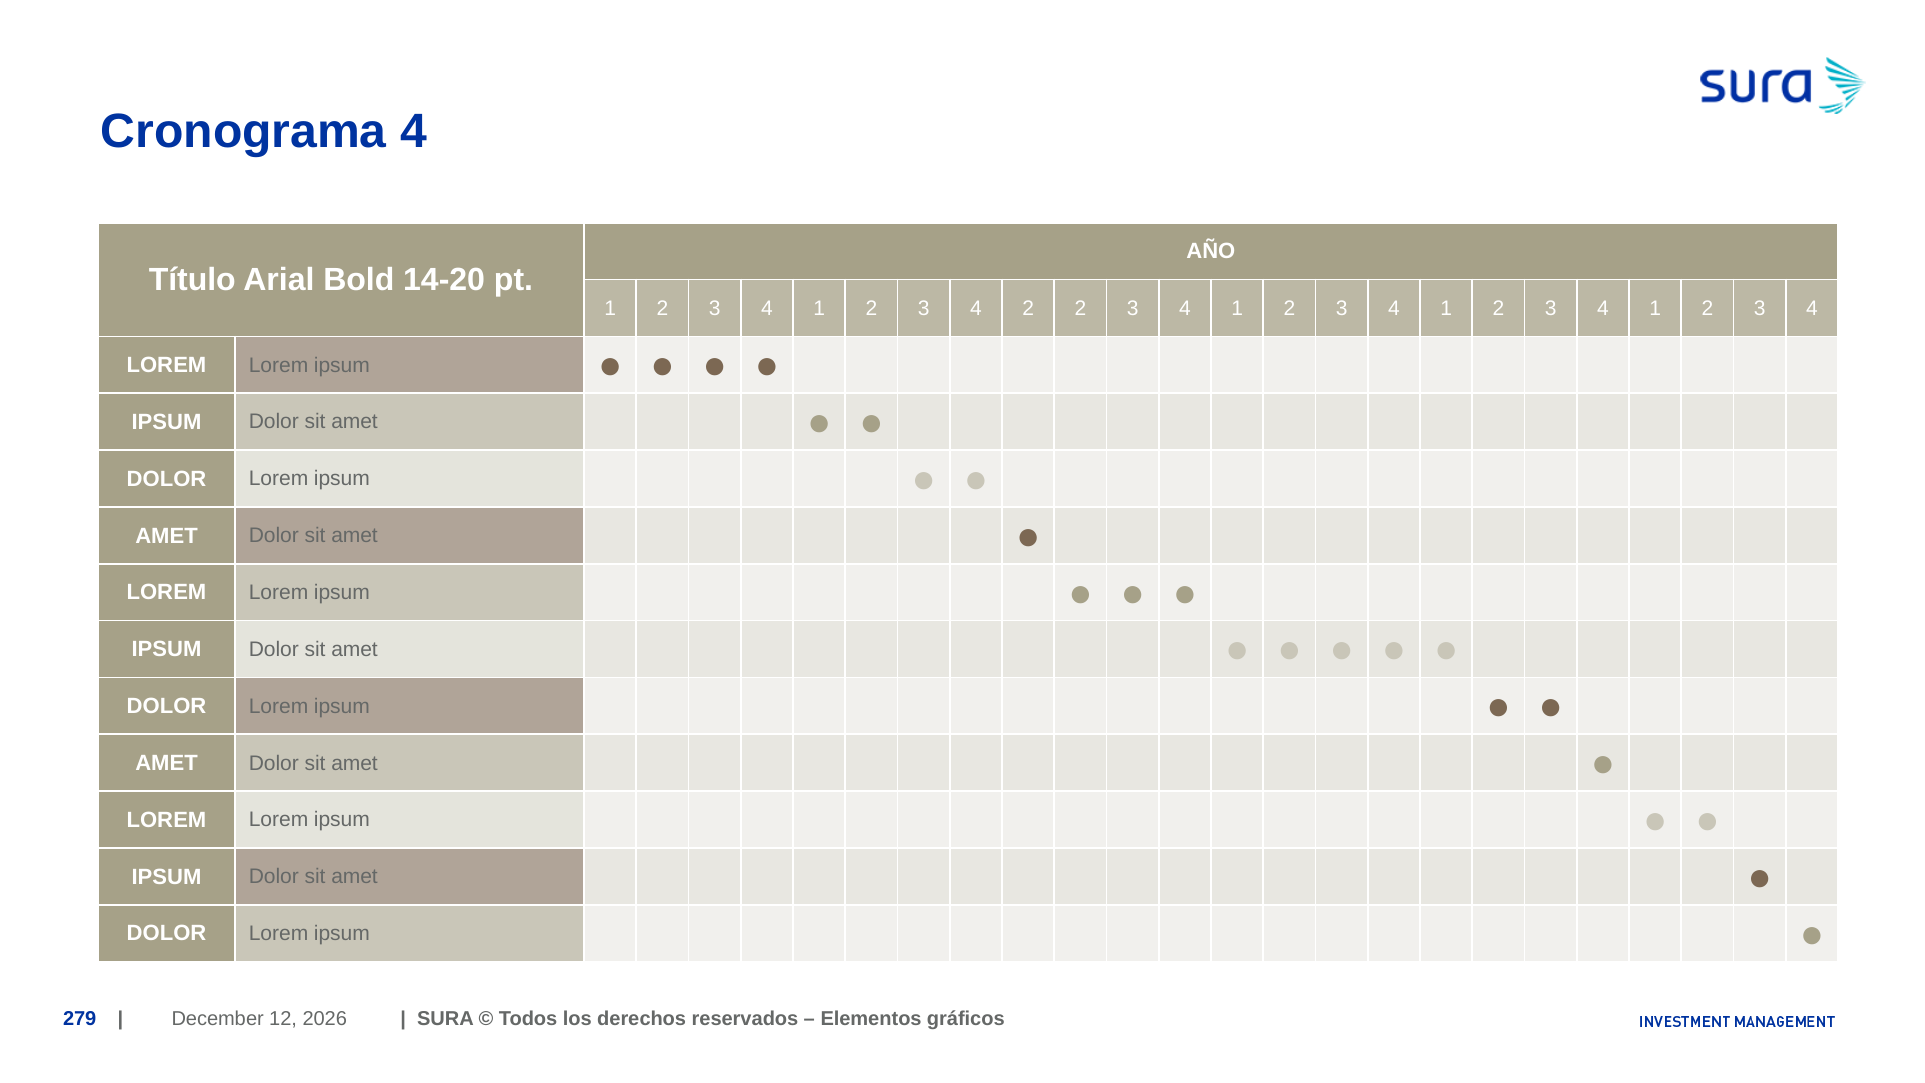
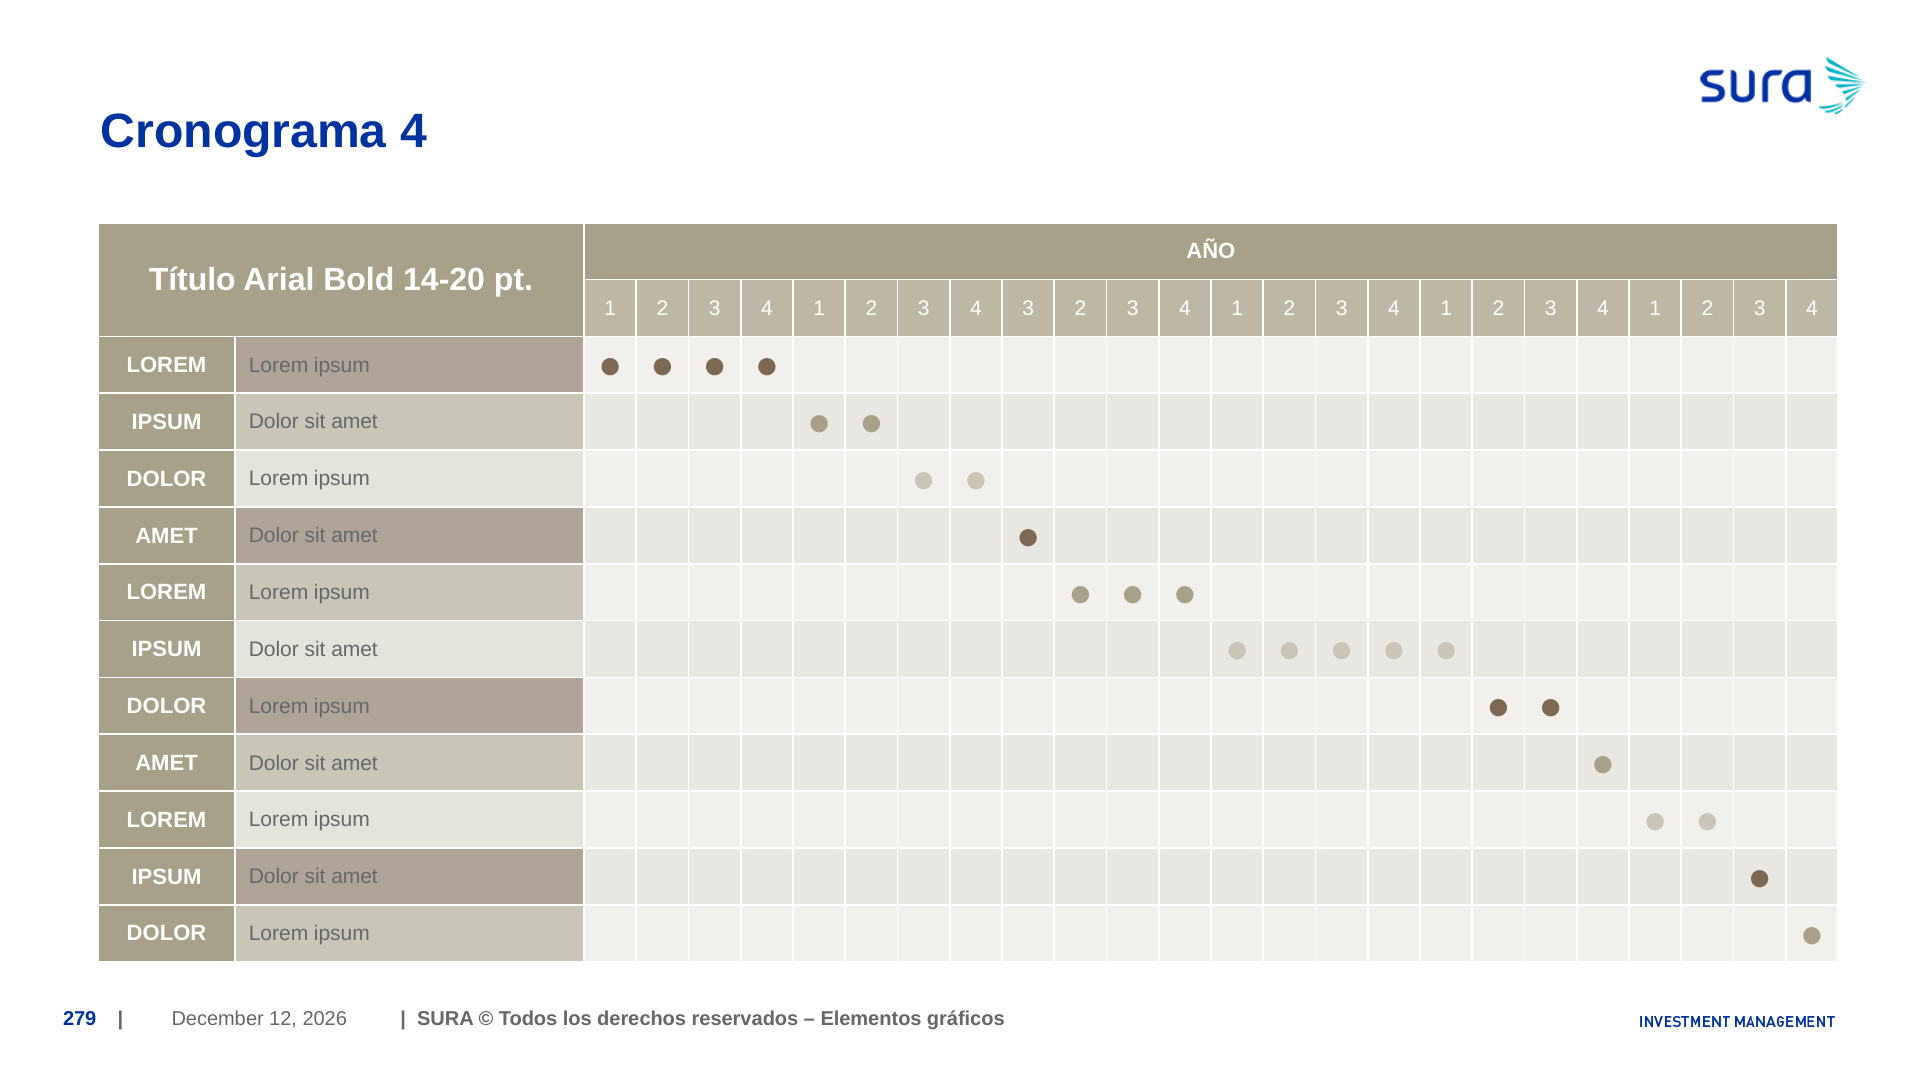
4 2: 2 -> 3
